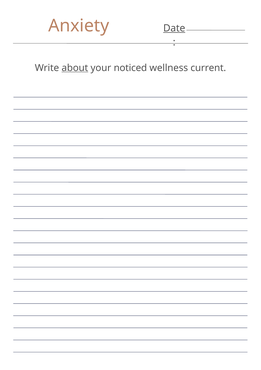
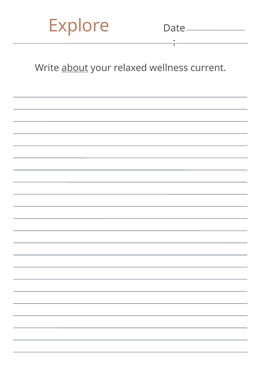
Anxiety: Anxiety -> Explore
Date underline: present -> none
noticed: noticed -> relaxed
